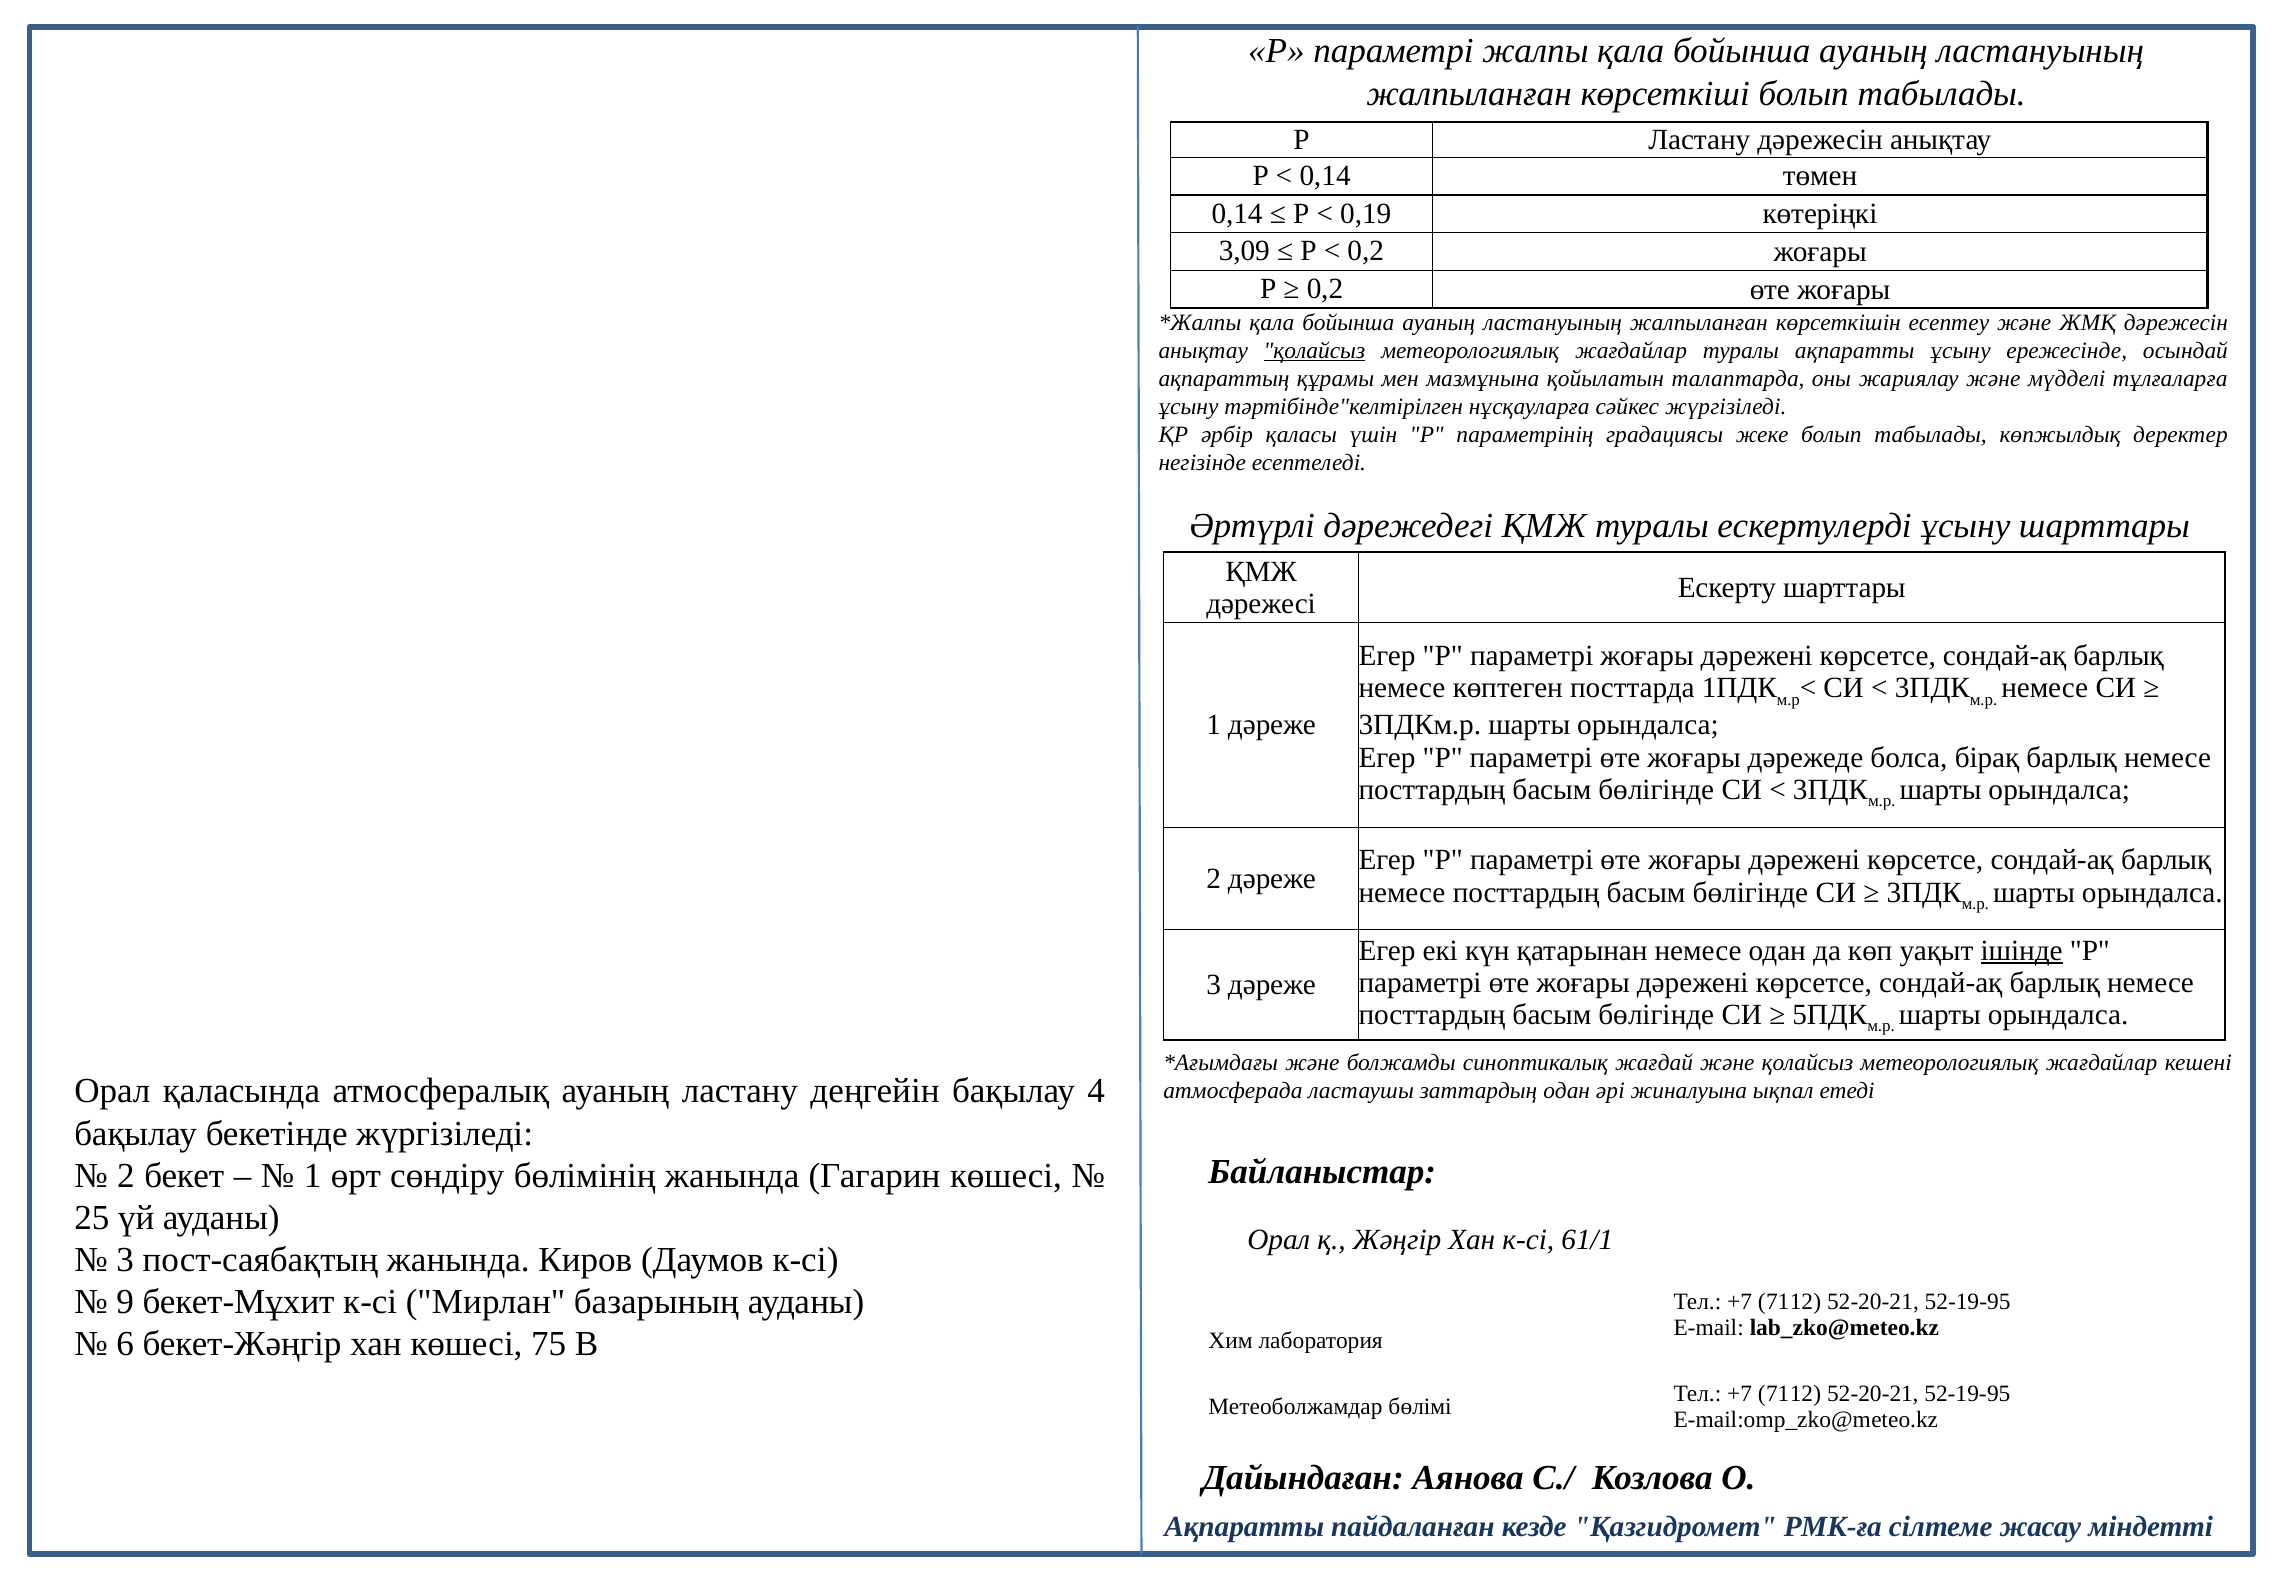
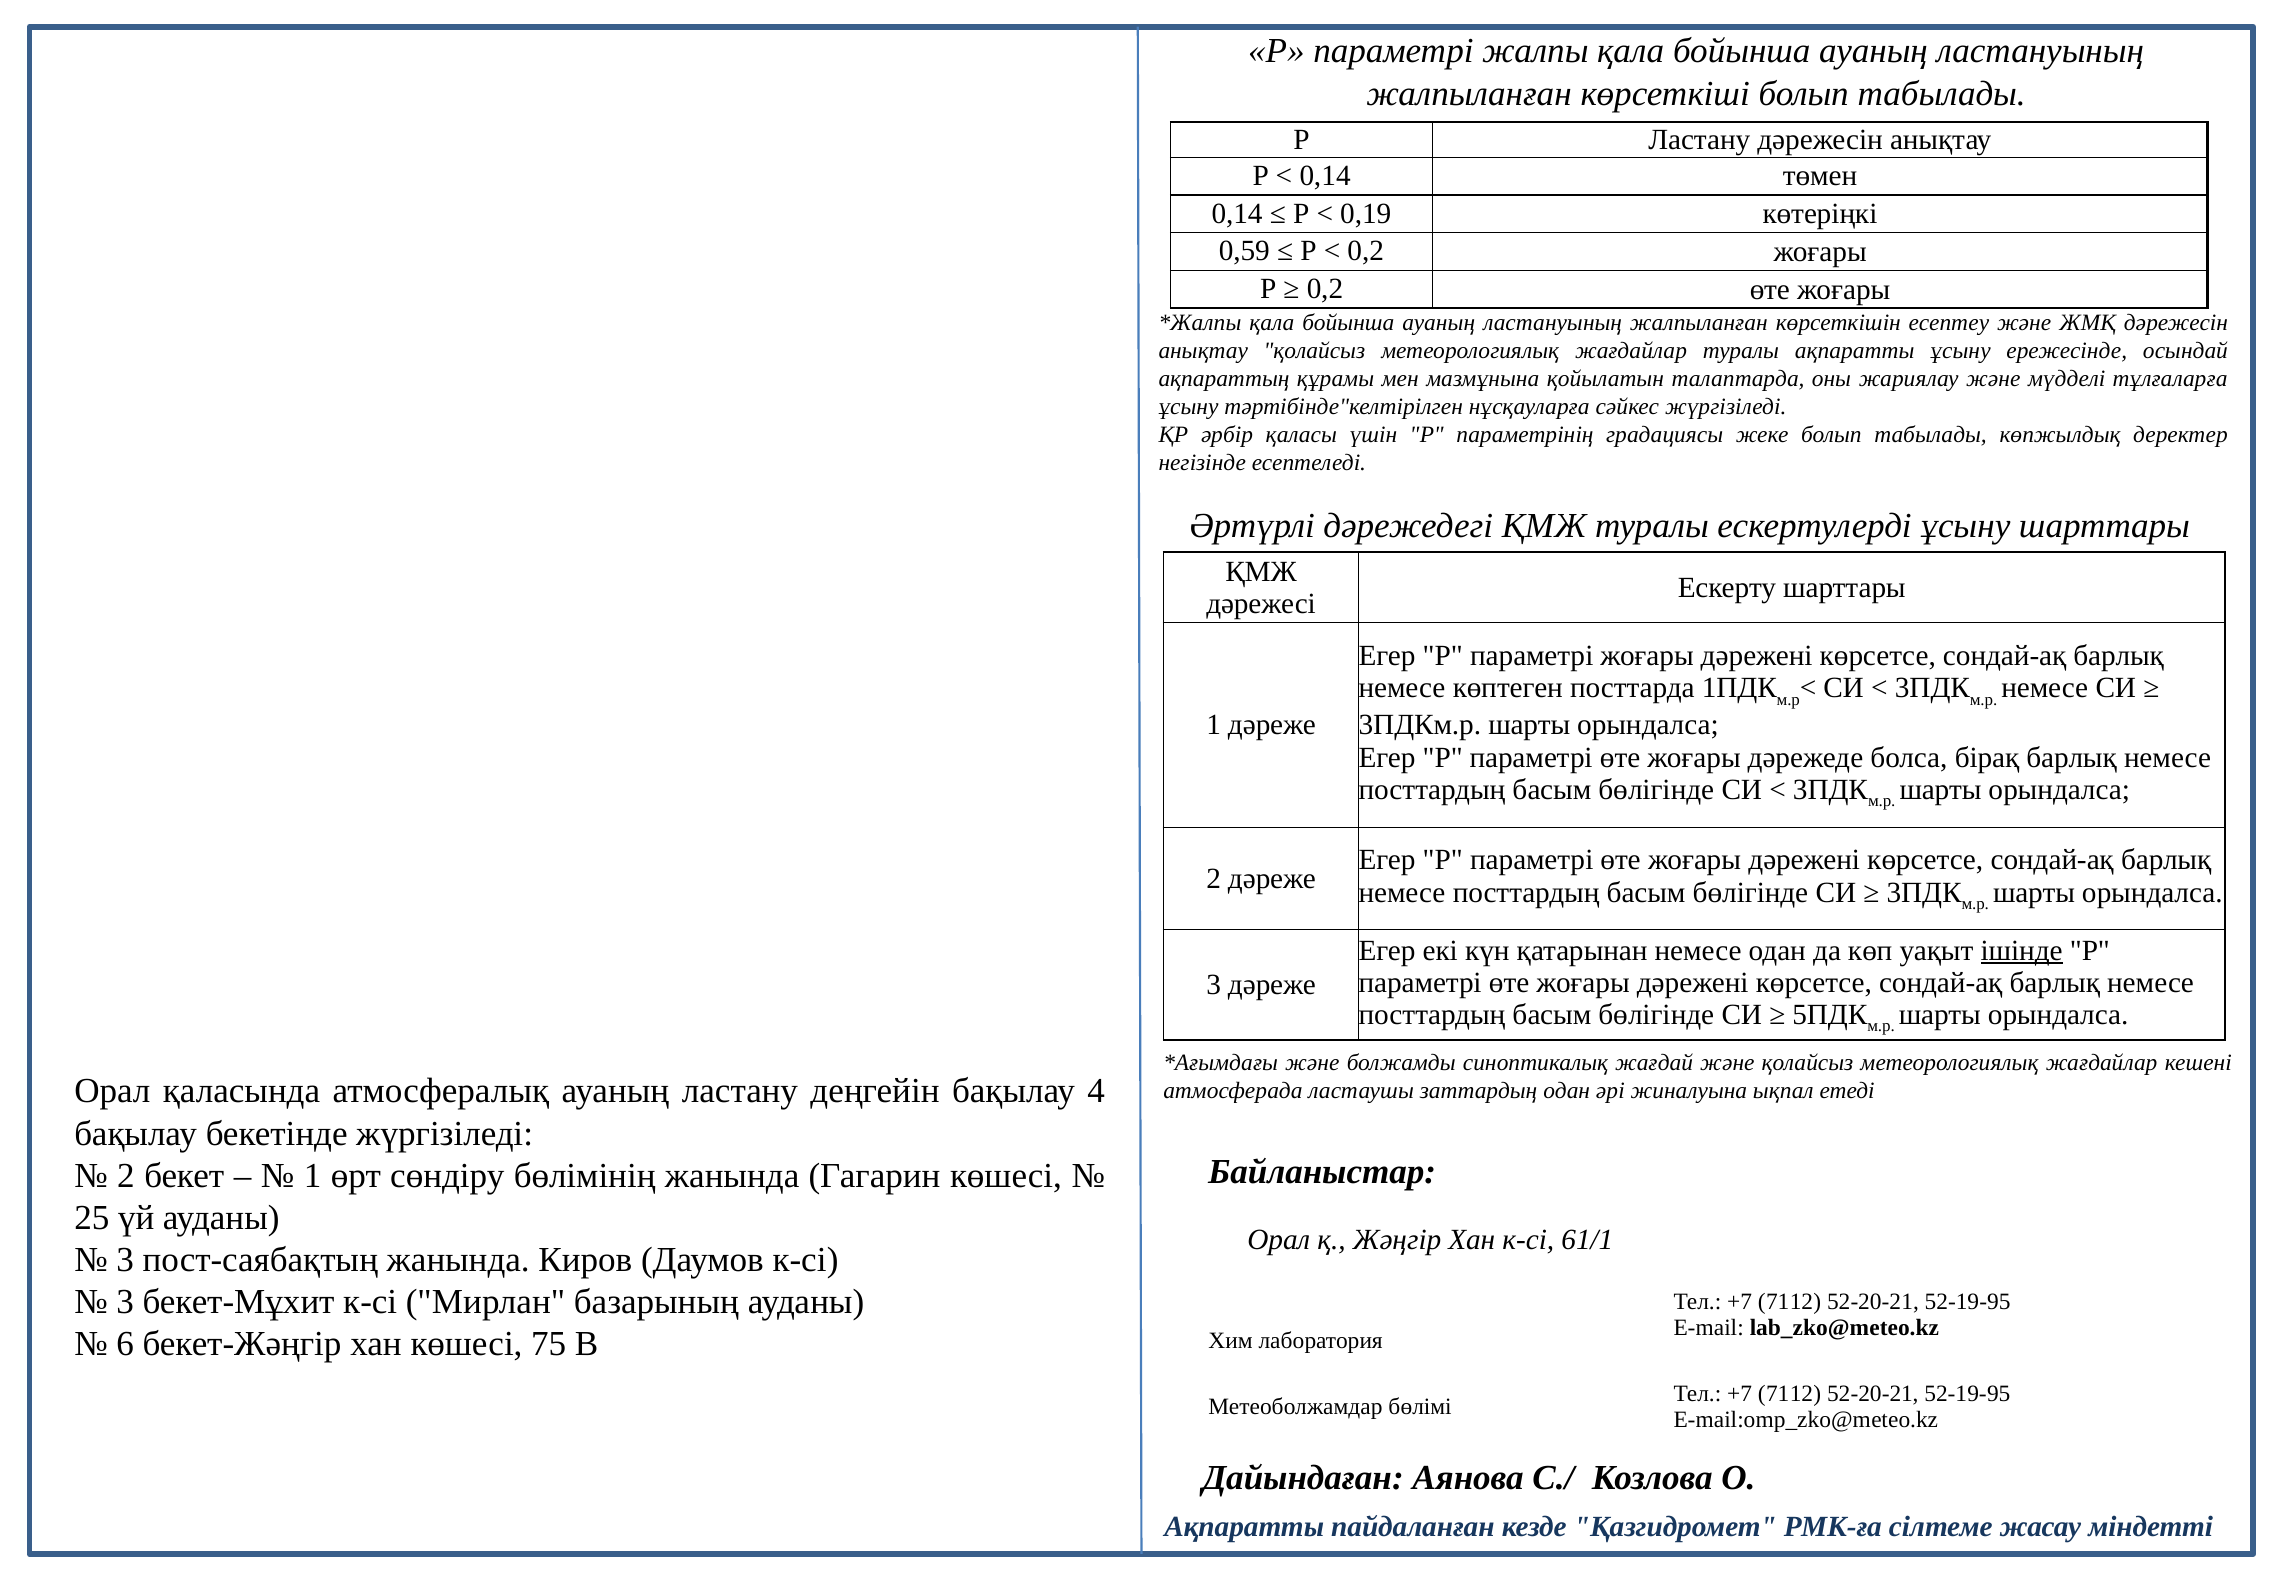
3,09: 3,09 -> 0,59
қолайсыз at (1314, 350) underline: present -> none
9 at (125, 1302): 9 -> 3
